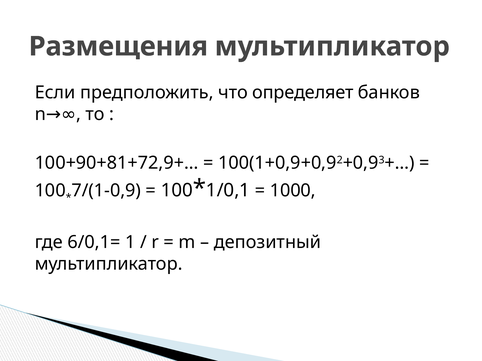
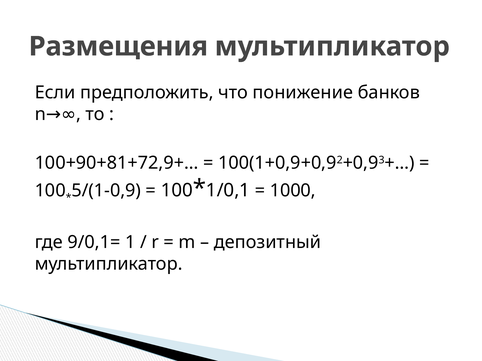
определяет: определяет -> понижение
7/(1-0,9: 7/(1-0,9 -> 5/(1-0,9
6/0,1=: 6/0,1= -> 9/0,1=
